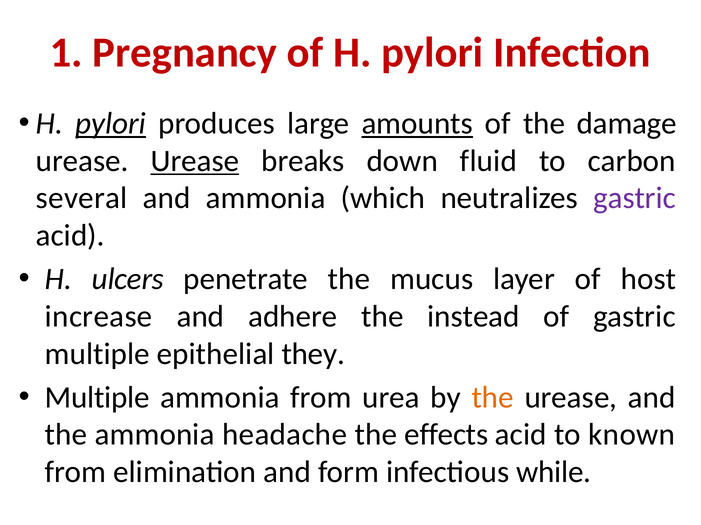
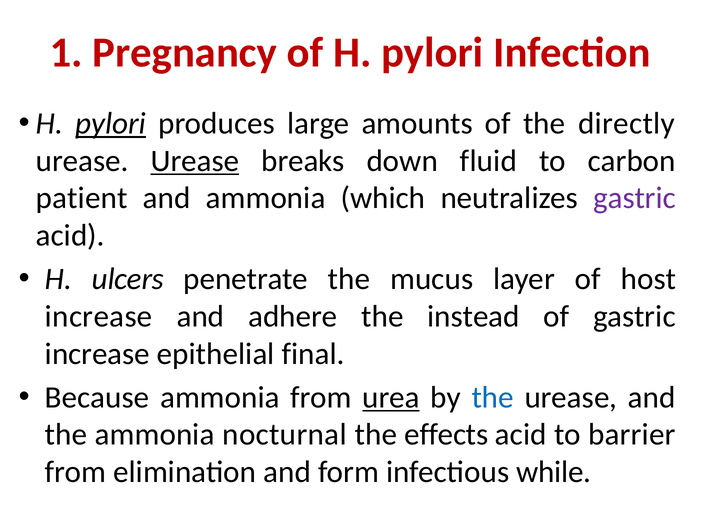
amounts underline: present -> none
damage: damage -> directly
several: several -> patient
multiple at (97, 354): multiple -> increase
they: they -> final
Multiple at (97, 398): Multiple -> Because
urea underline: none -> present
the at (493, 398) colour: orange -> blue
headache: headache -> nocturnal
known: known -> barrier
